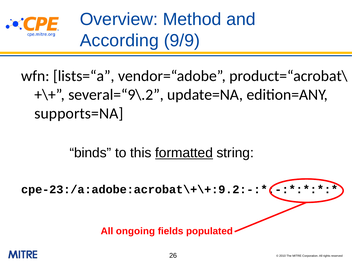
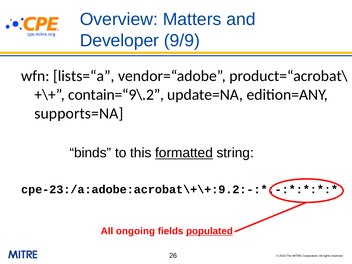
Method: Method -> Matters
According: According -> Developer
several=“9\.2: several=“9\.2 -> contain=“9\.2
populated underline: none -> present
